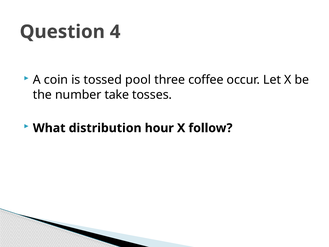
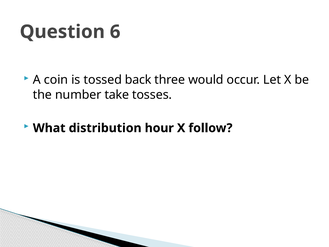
4: 4 -> 6
pool: pool -> back
coffee: coffee -> would
